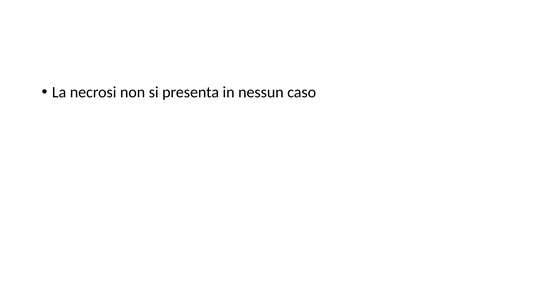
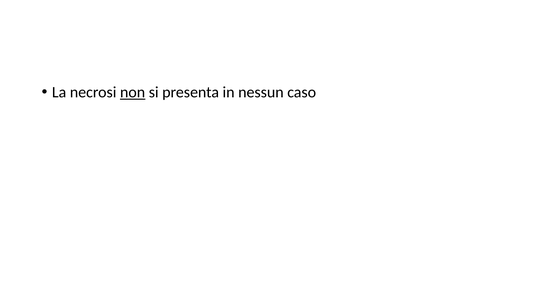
non underline: none -> present
